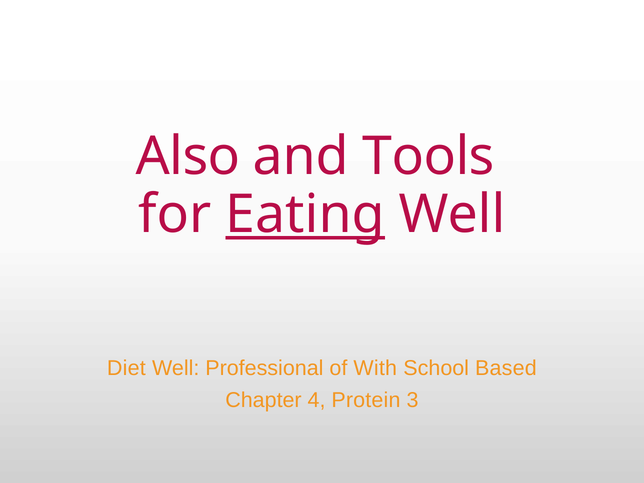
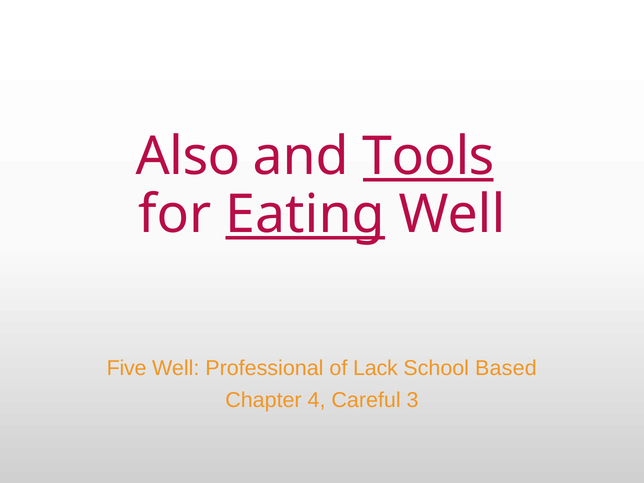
Tools underline: none -> present
Diet: Diet -> Five
With: With -> Lack
Protein: Protein -> Careful
